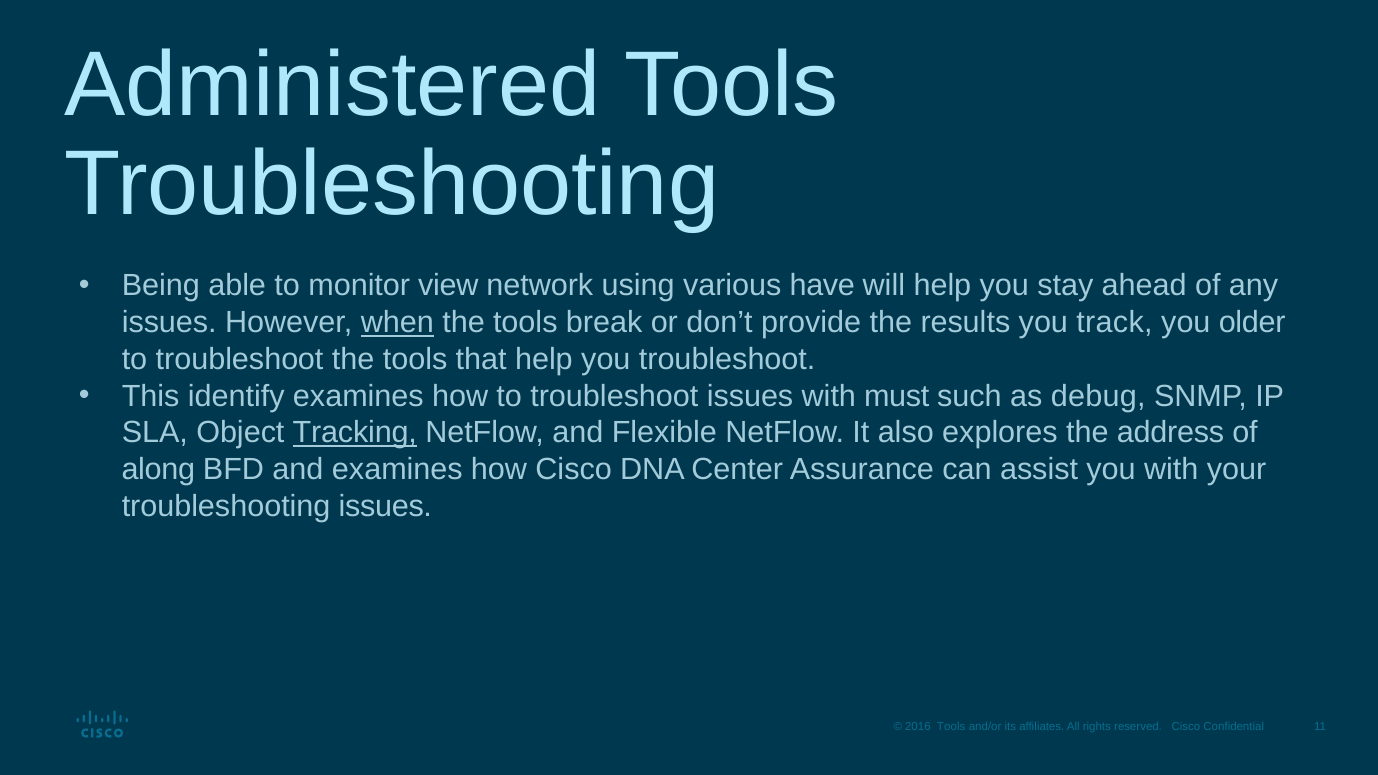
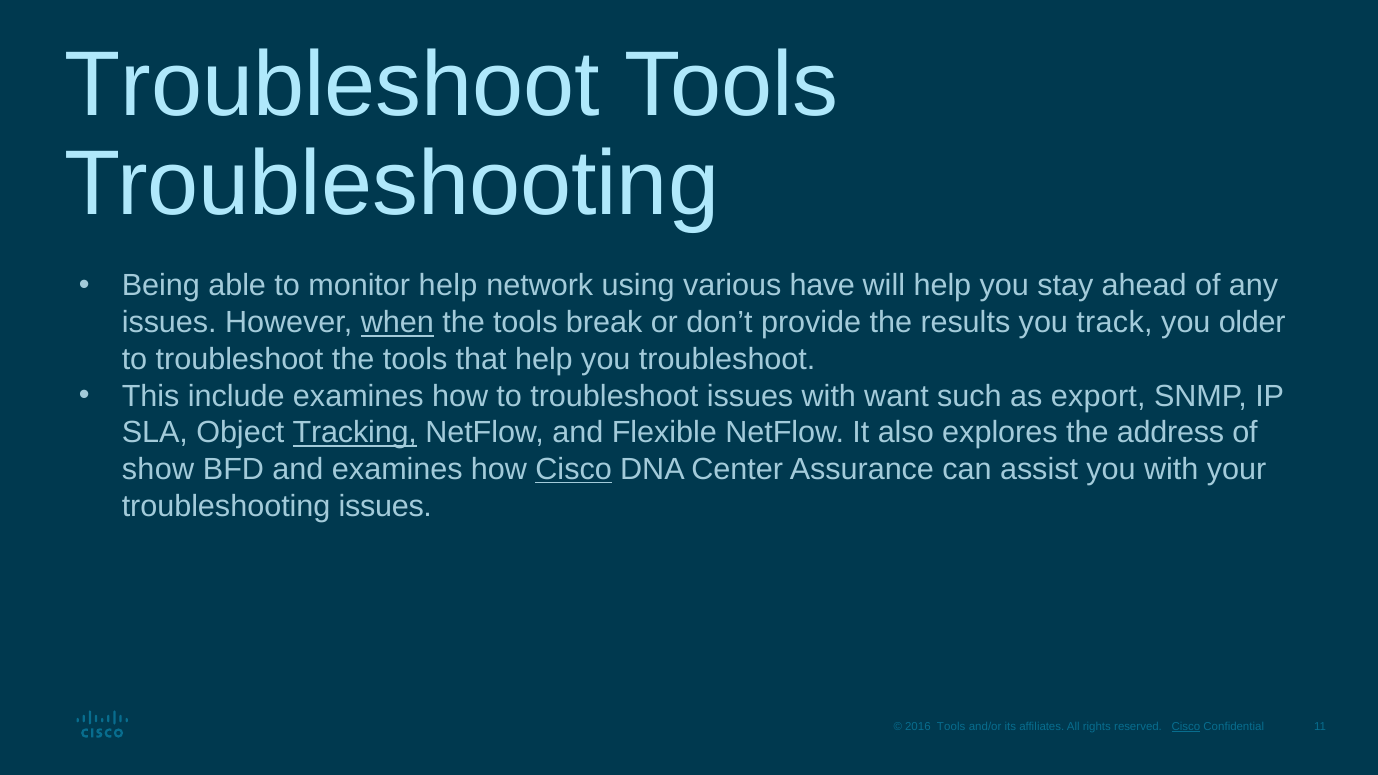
Administered at (332, 85): Administered -> Troubleshoot
monitor view: view -> help
identify: identify -> include
must: must -> want
debug: debug -> export
along: along -> show
Cisco at (574, 469) underline: none -> present
Cisco at (1186, 727) underline: none -> present
